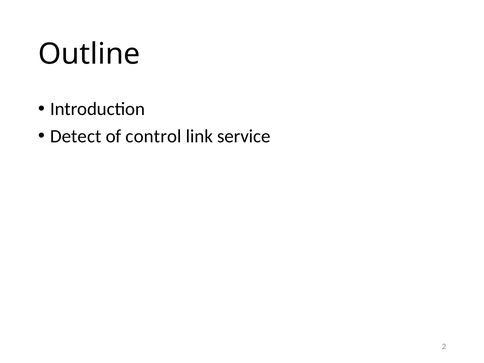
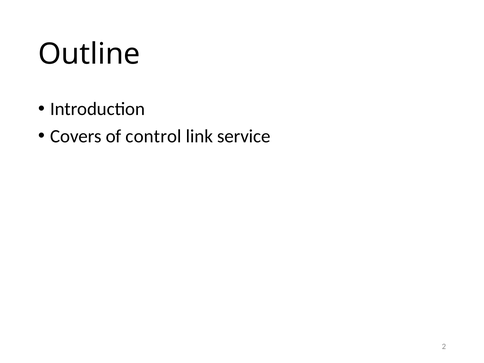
Detect: Detect -> Covers
